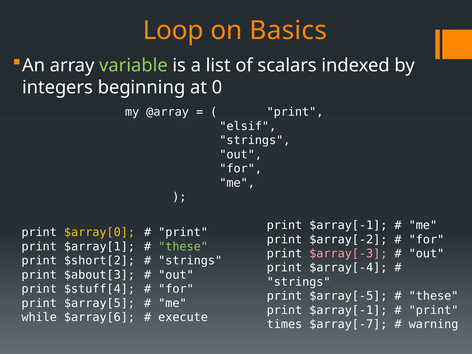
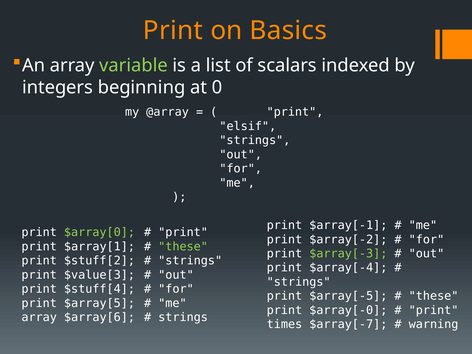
Loop at (173, 31): Loop -> Print
$array[0 colour: yellow -> light green
$array[-3 colour: pink -> light green
$short[2: $short[2 -> $stuff[2
$about[3: $about[3 -> $value[3
$array[-1 at (348, 310): $array[-1 -> $array[-0
while at (39, 317): while -> array
execute at (183, 317): execute -> strings
